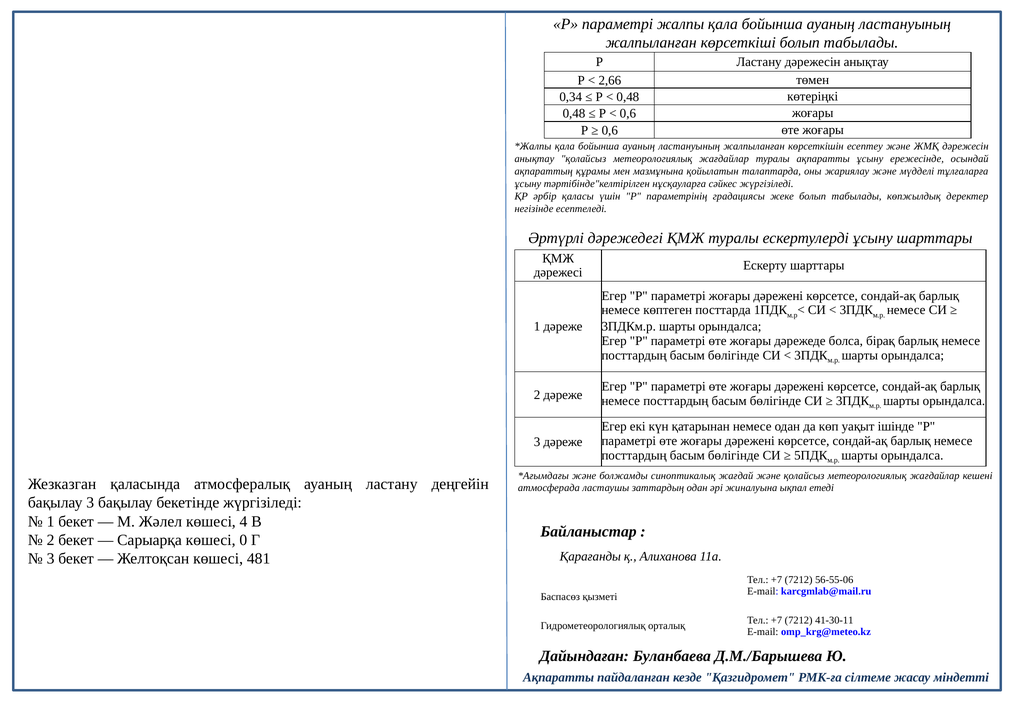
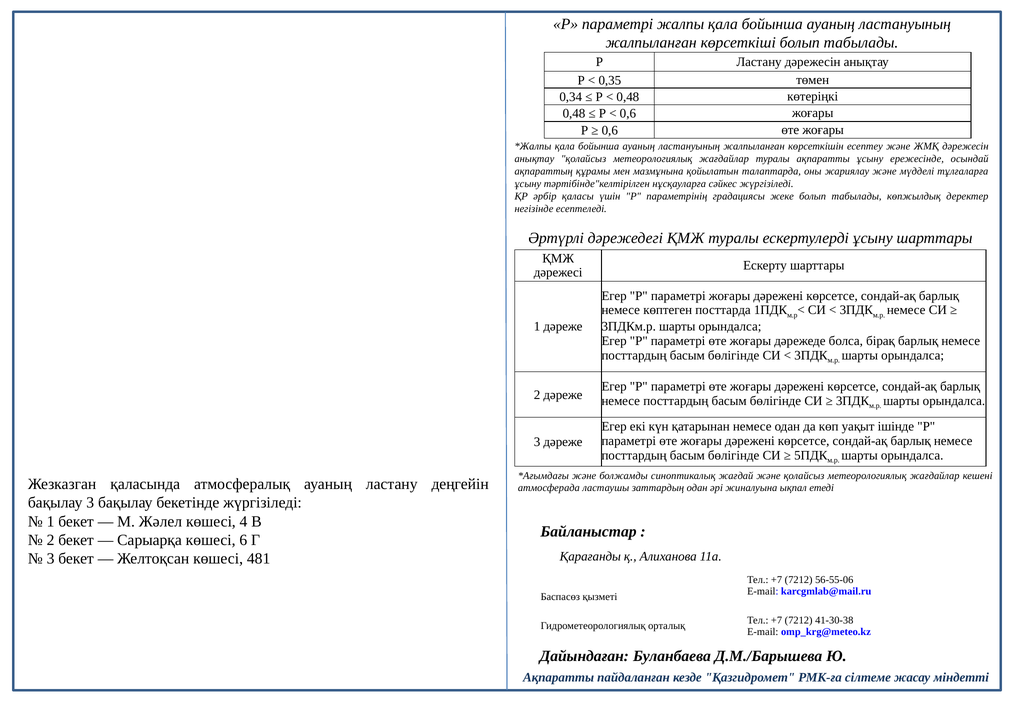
2,66: 2,66 -> 0,35
0: 0 -> 6
41-30-11: 41-30-11 -> 41-30-38
